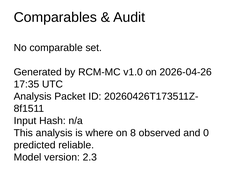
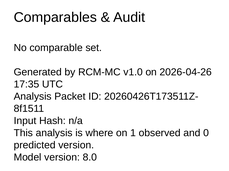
8: 8 -> 1
predicted reliable: reliable -> version
2.3: 2.3 -> 8.0
